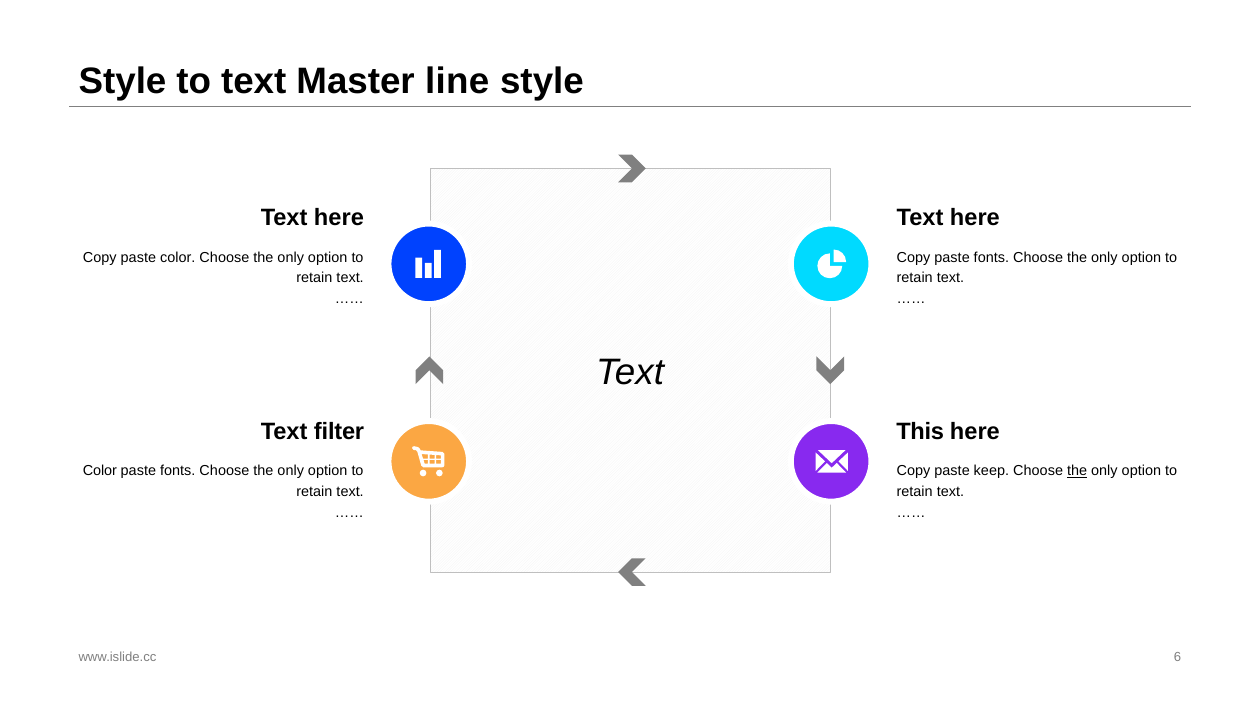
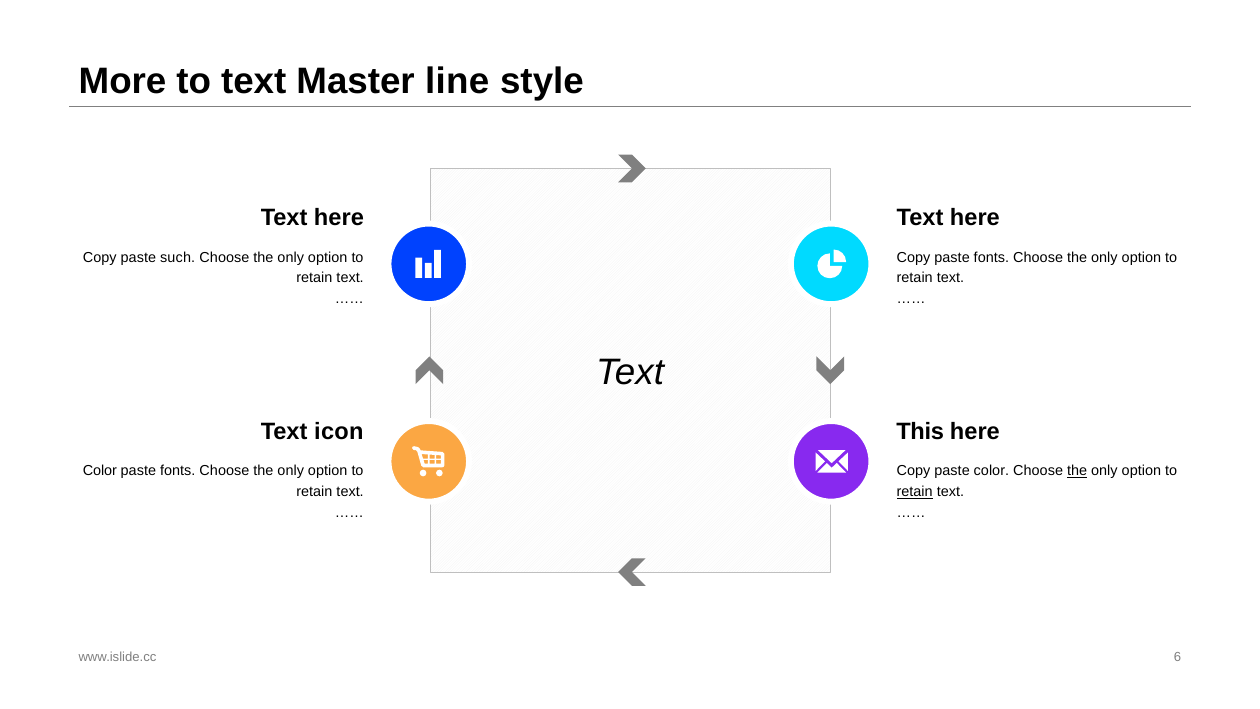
Style at (123, 81): Style -> More
paste color: color -> such
filter: filter -> icon
paste keep: keep -> color
retain at (915, 492) underline: none -> present
